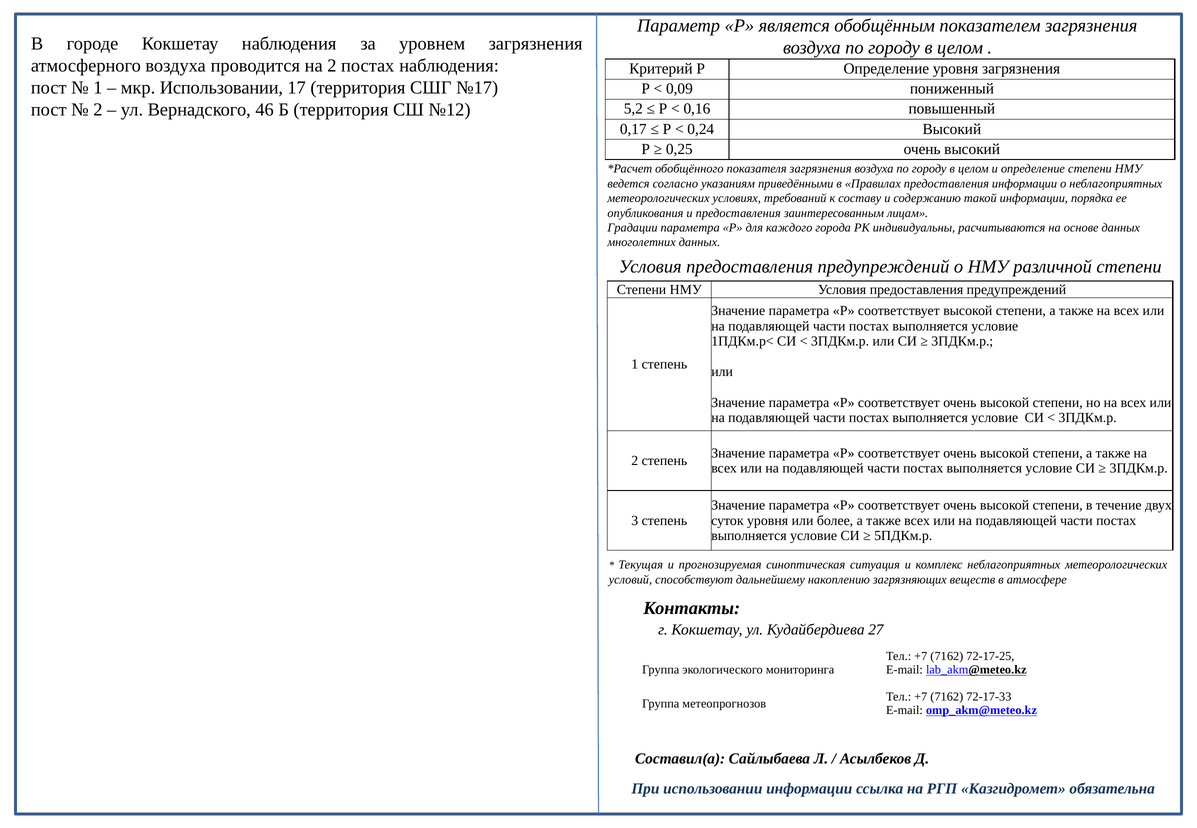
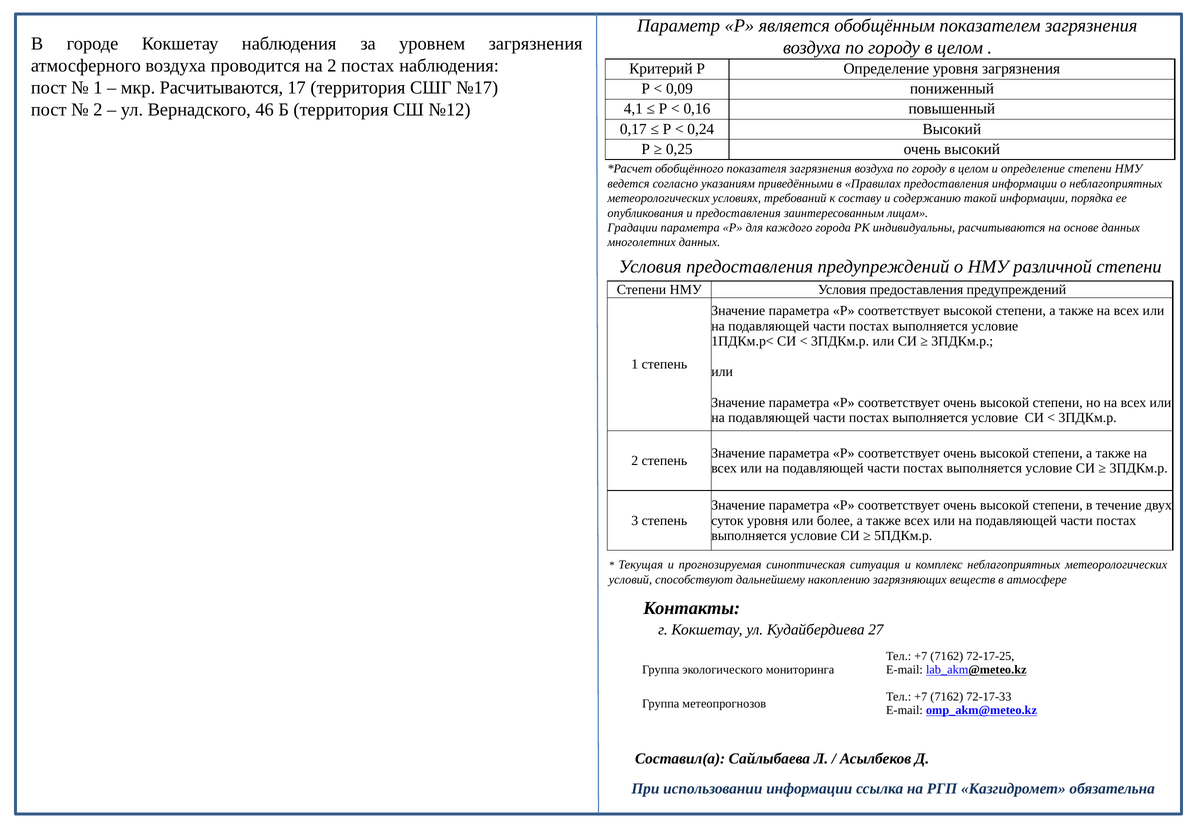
мкр Использовании: Использовании -> Расчитываются
5,2: 5,2 -> 4,1
